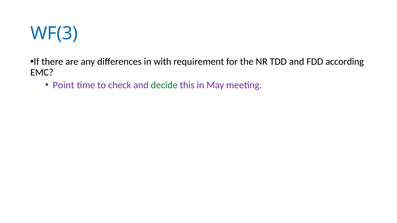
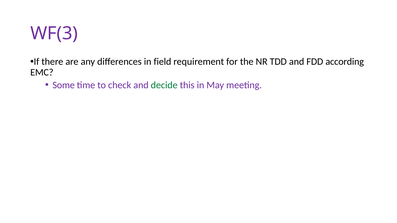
WF(3 colour: blue -> purple
with: with -> field
Point: Point -> Some
